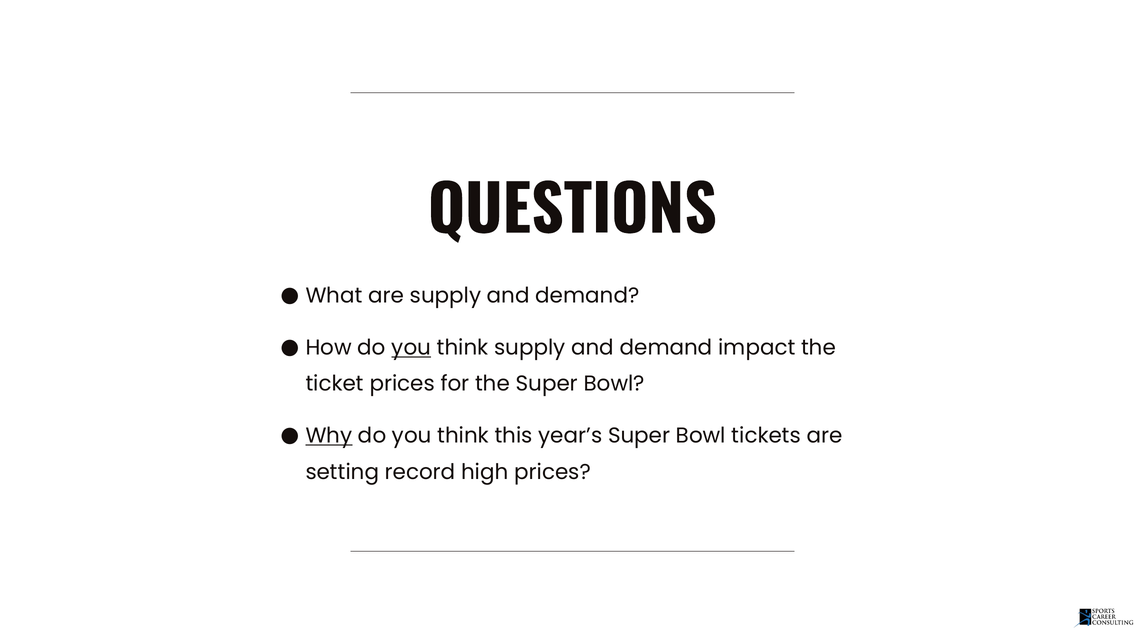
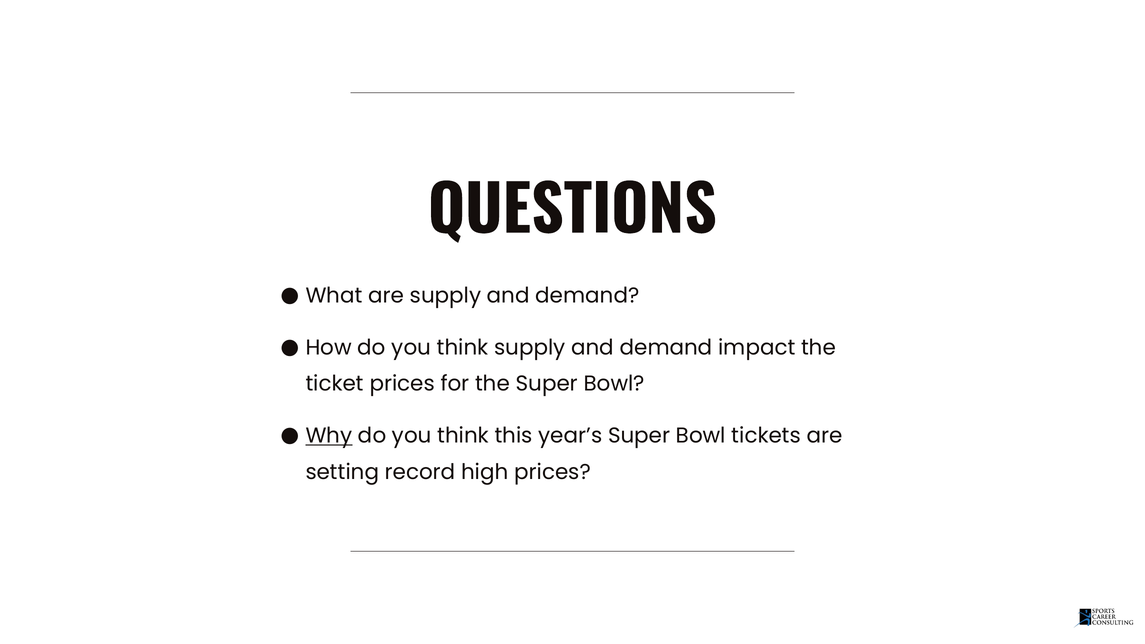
you at (411, 348) underline: present -> none
